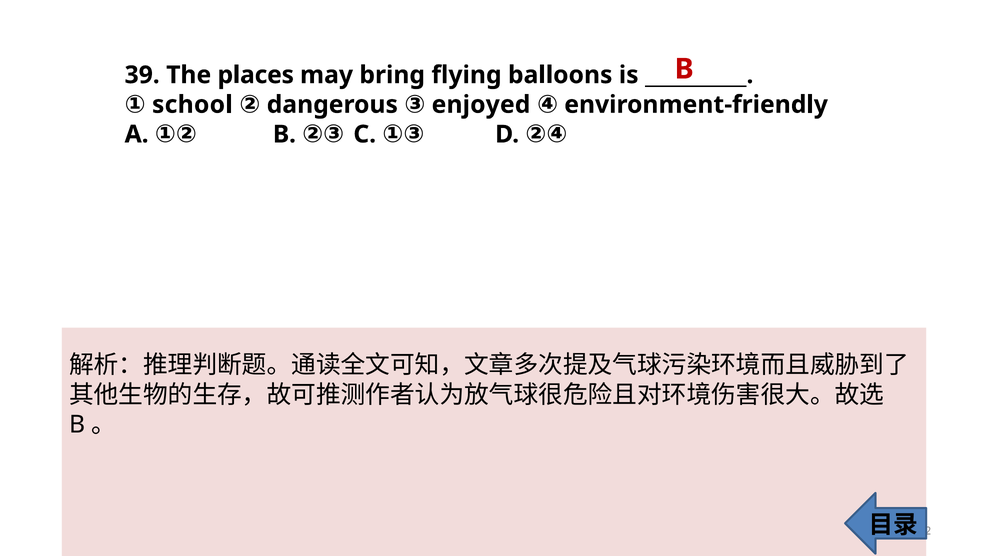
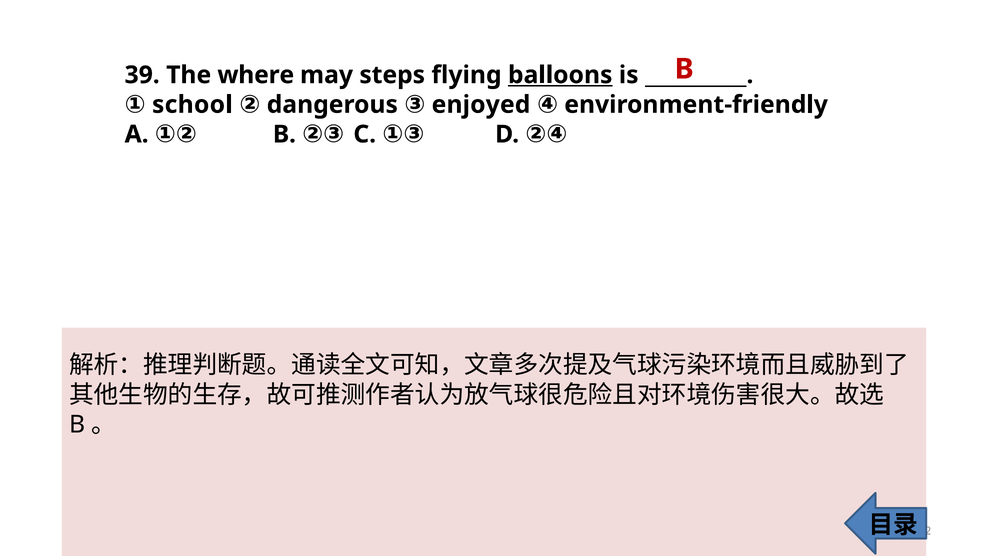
places: places -> where
bring: bring -> steps
balloons underline: none -> present
